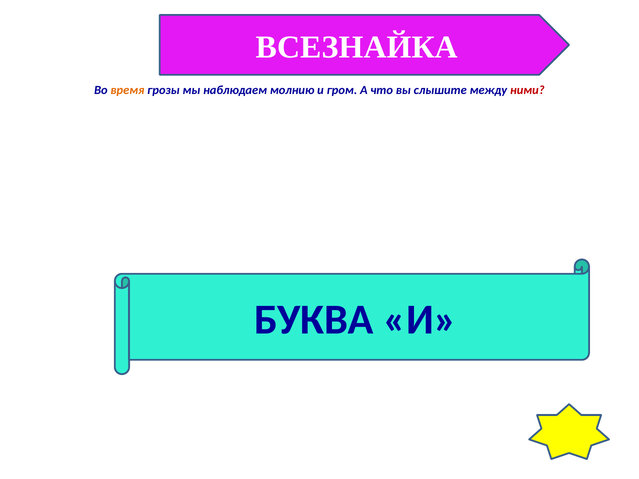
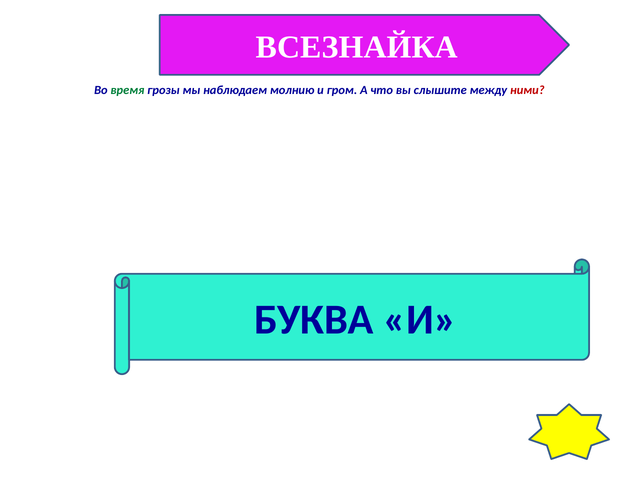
время colour: orange -> green
